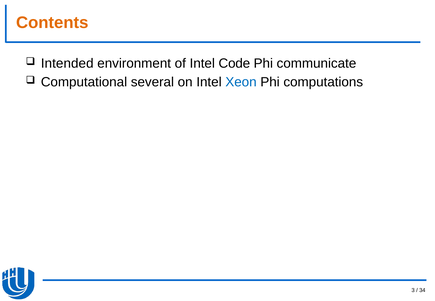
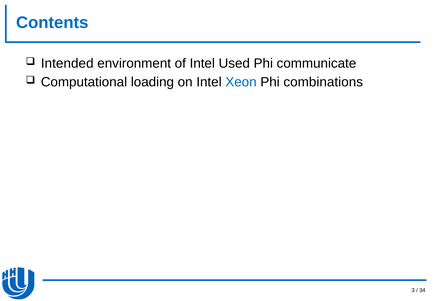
Contents colour: orange -> blue
Code: Code -> Used
several: several -> loading
computations: computations -> combinations
